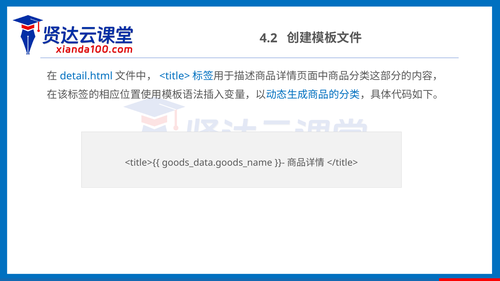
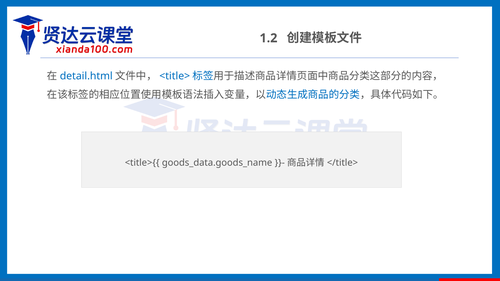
4.2: 4.2 -> 1.2
